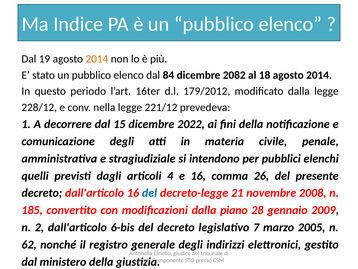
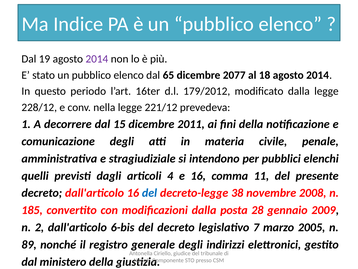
2014 at (97, 59) colour: orange -> purple
84: 84 -> 65
2082: 2082 -> 2077
2022: 2022 -> 2011
26: 26 -> 11
21: 21 -> 38
piano: piano -> posta
62: 62 -> 89
